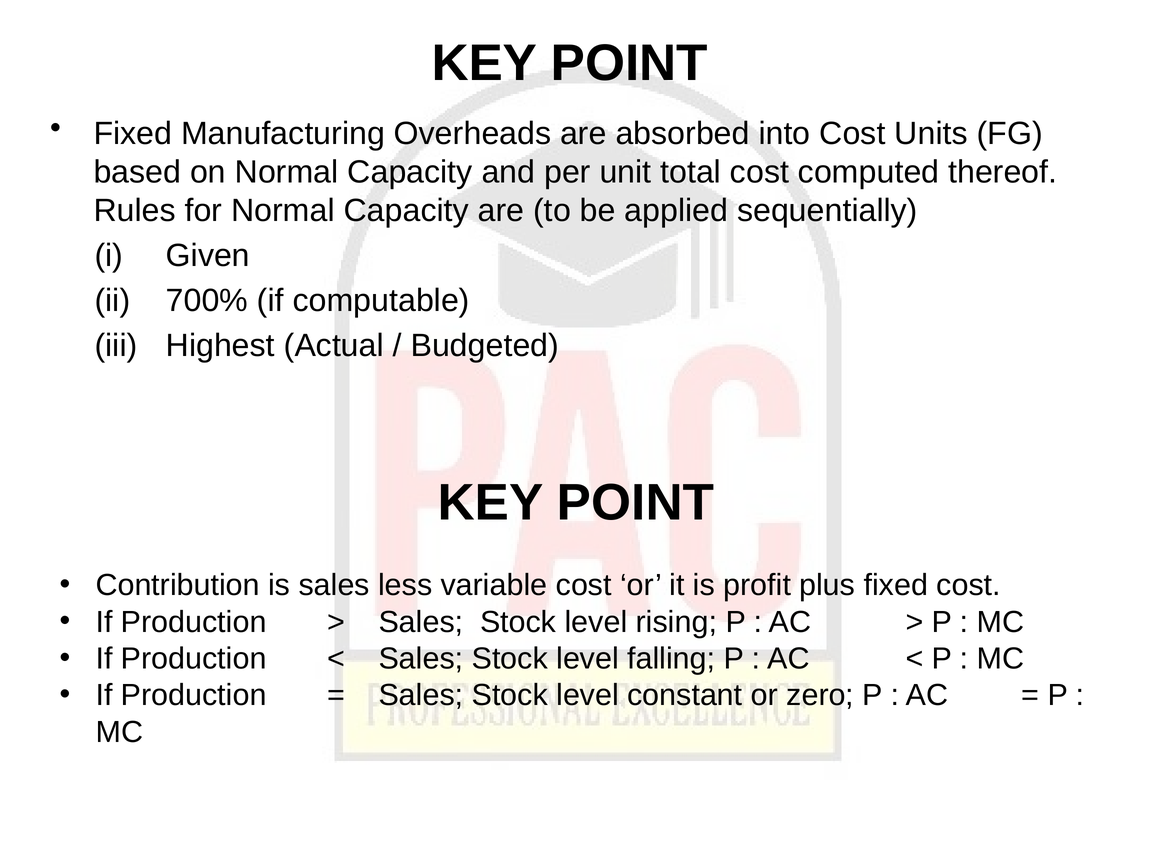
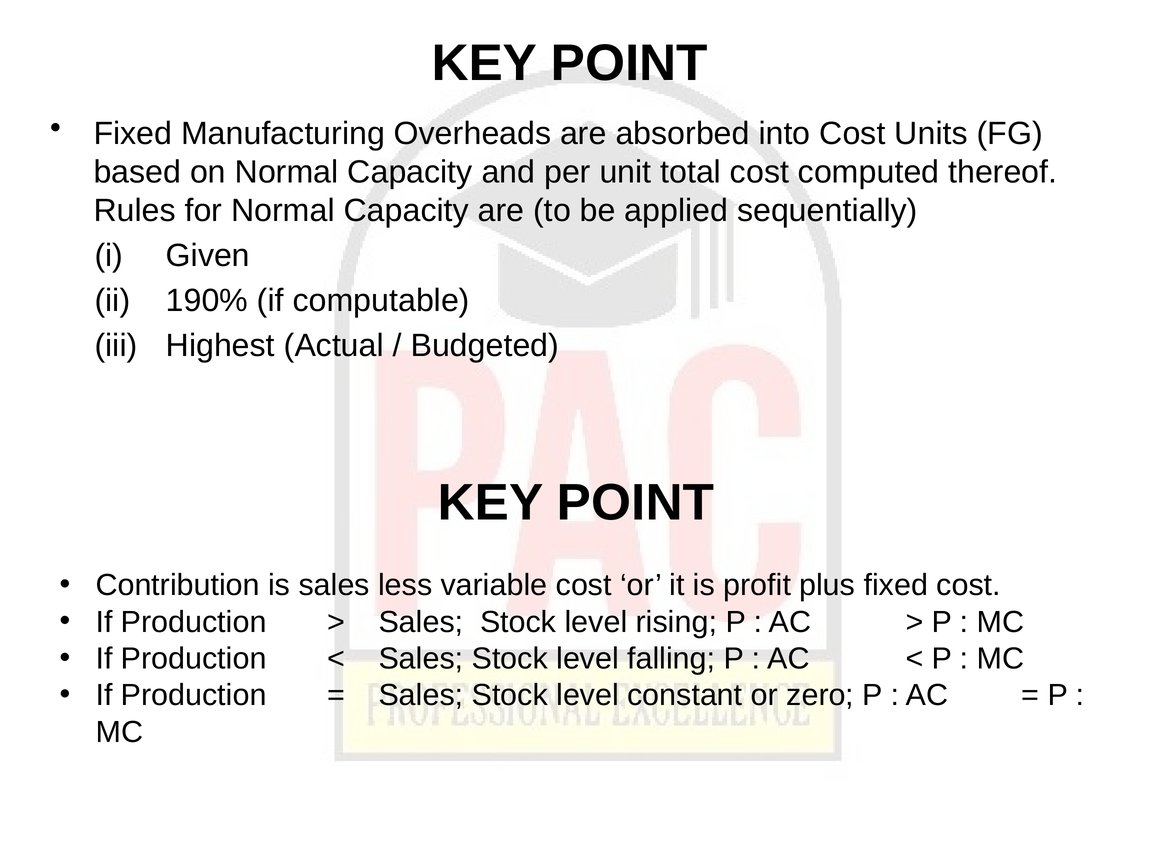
700%: 700% -> 190%
